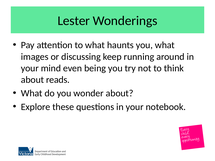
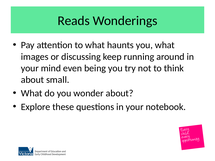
Lester: Lester -> Reads
reads: reads -> small
